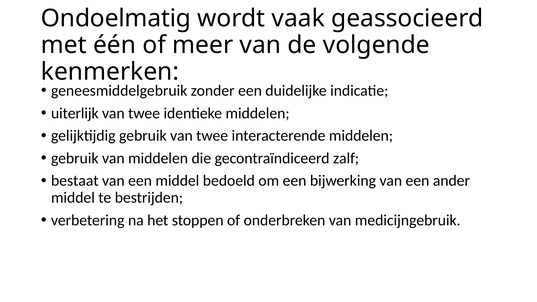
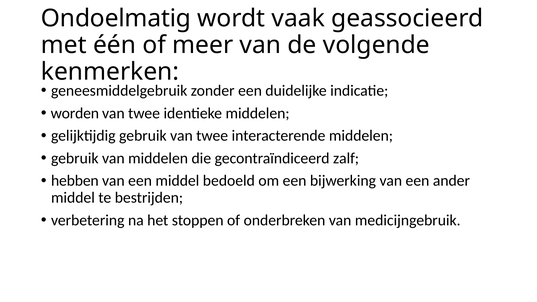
uiterlijk: uiterlijk -> worden
bestaat: bestaat -> hebben
